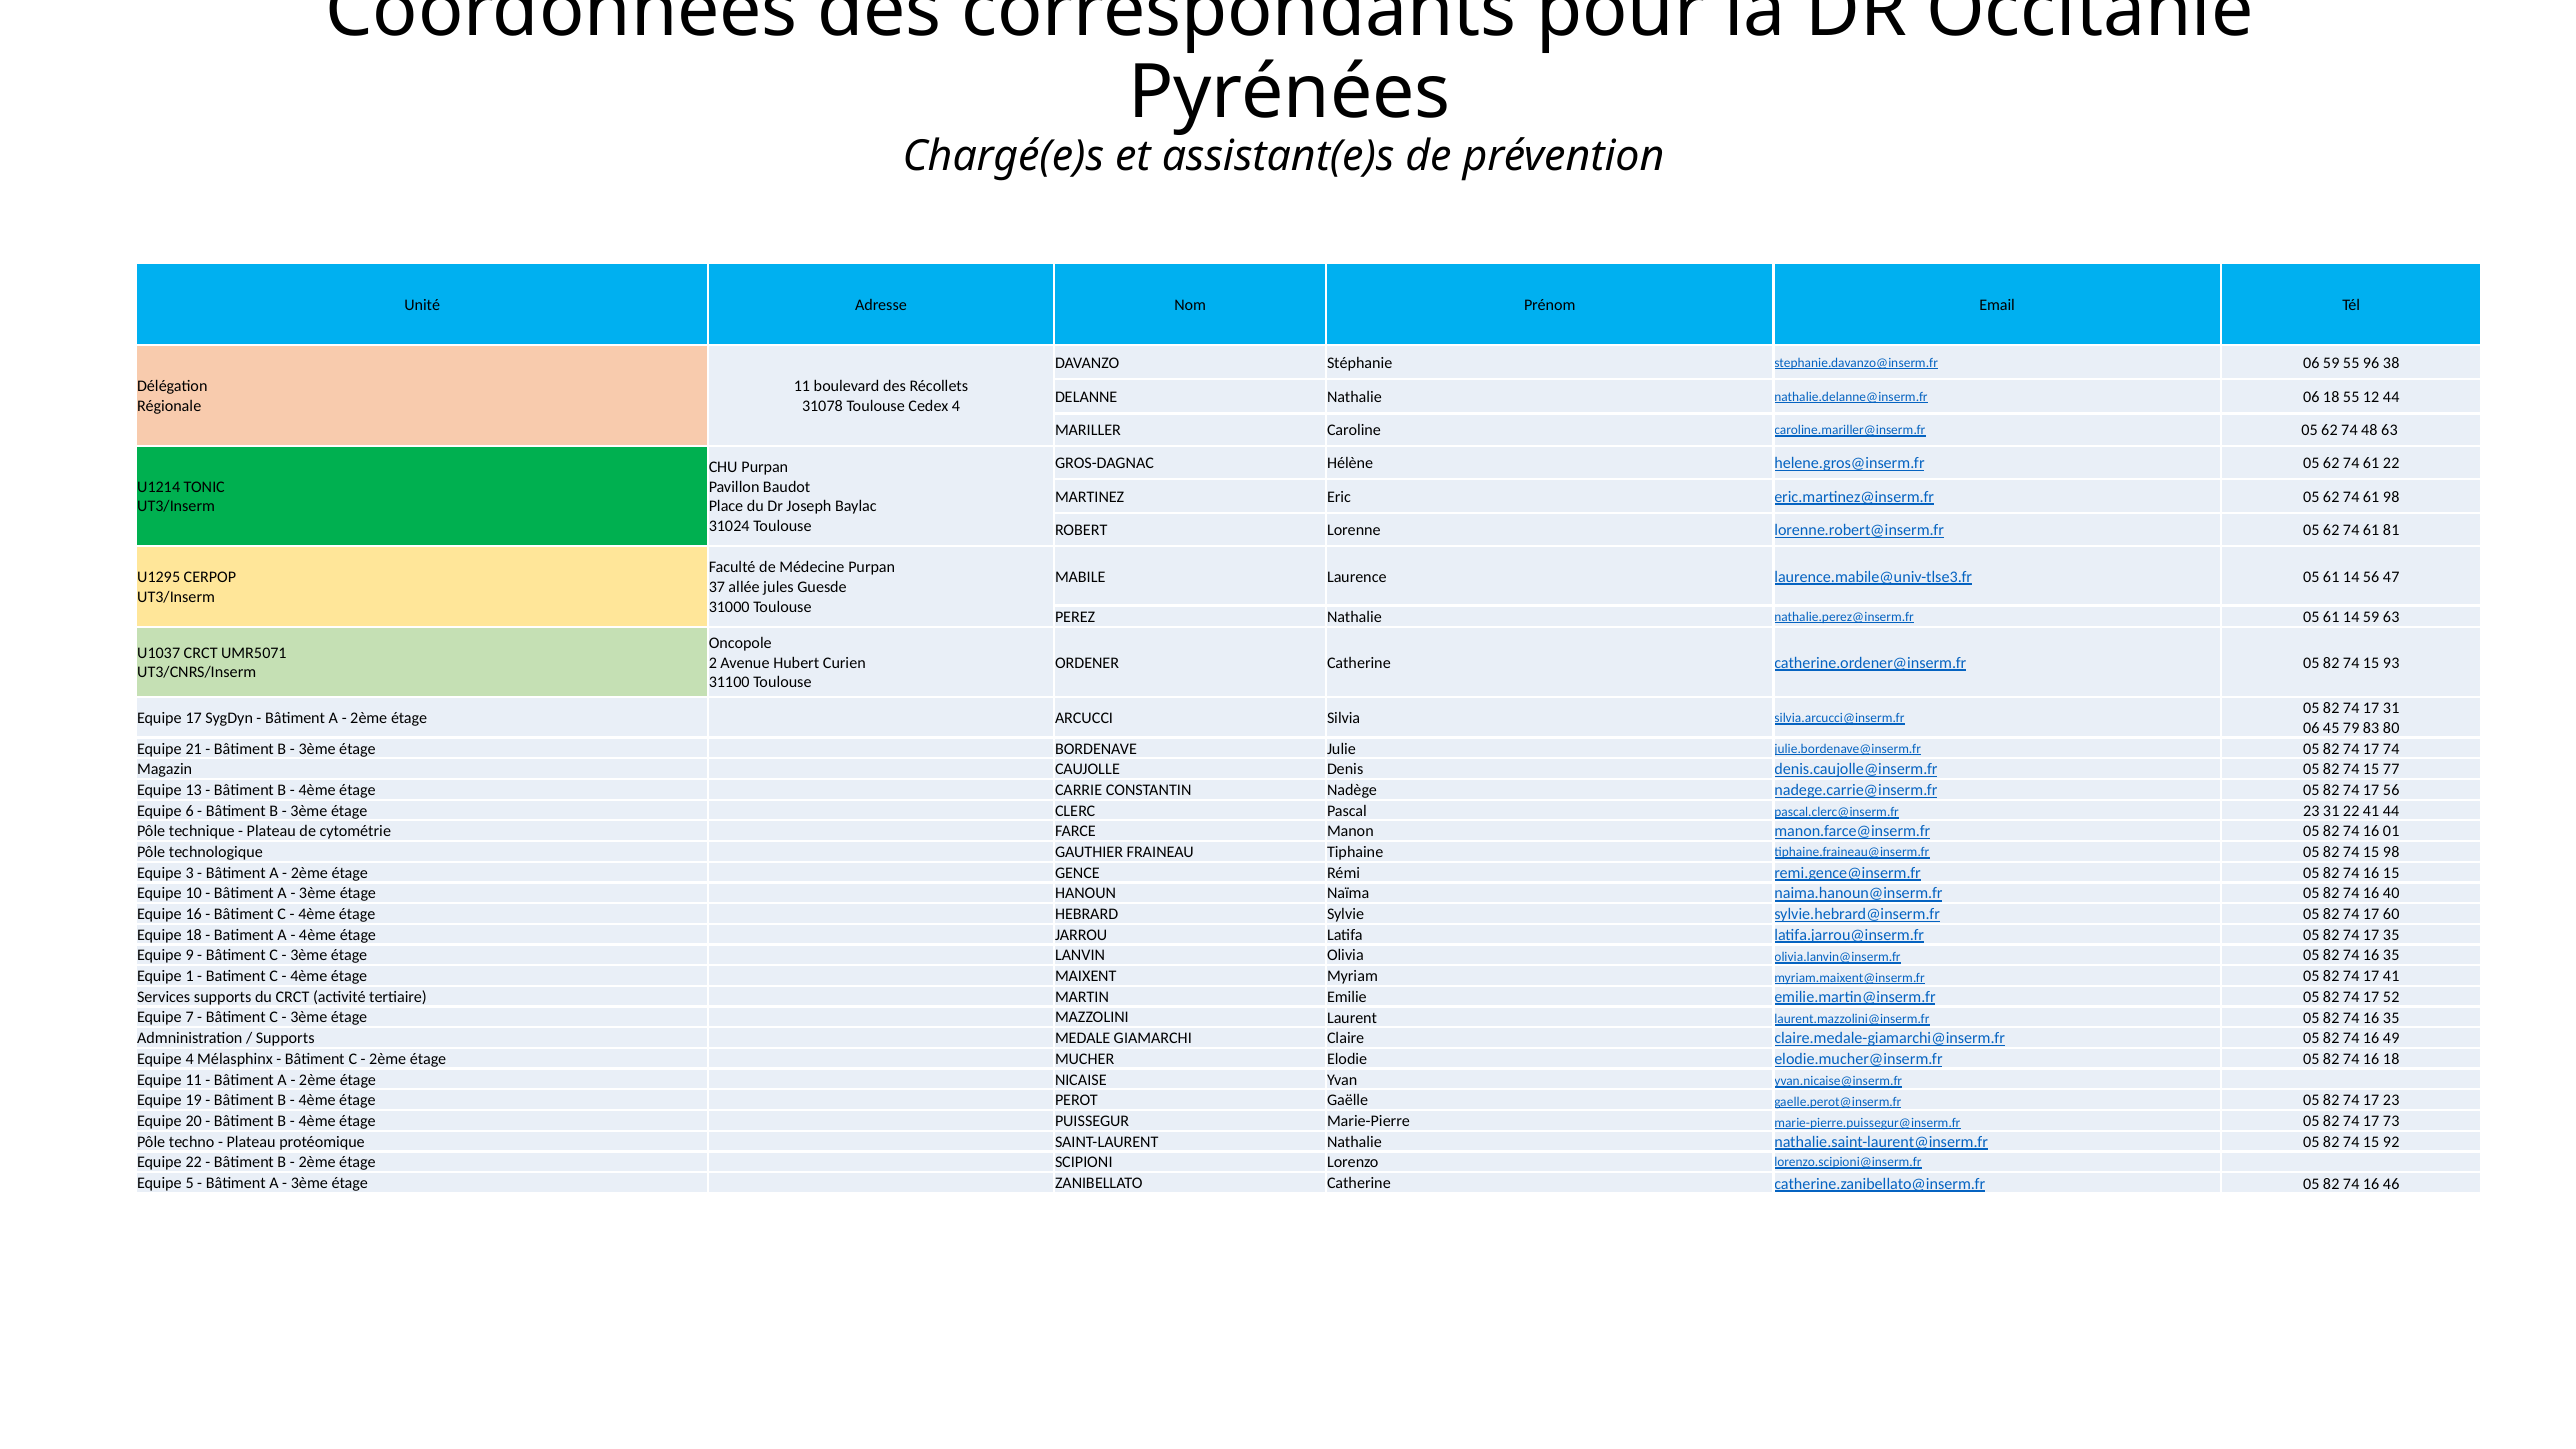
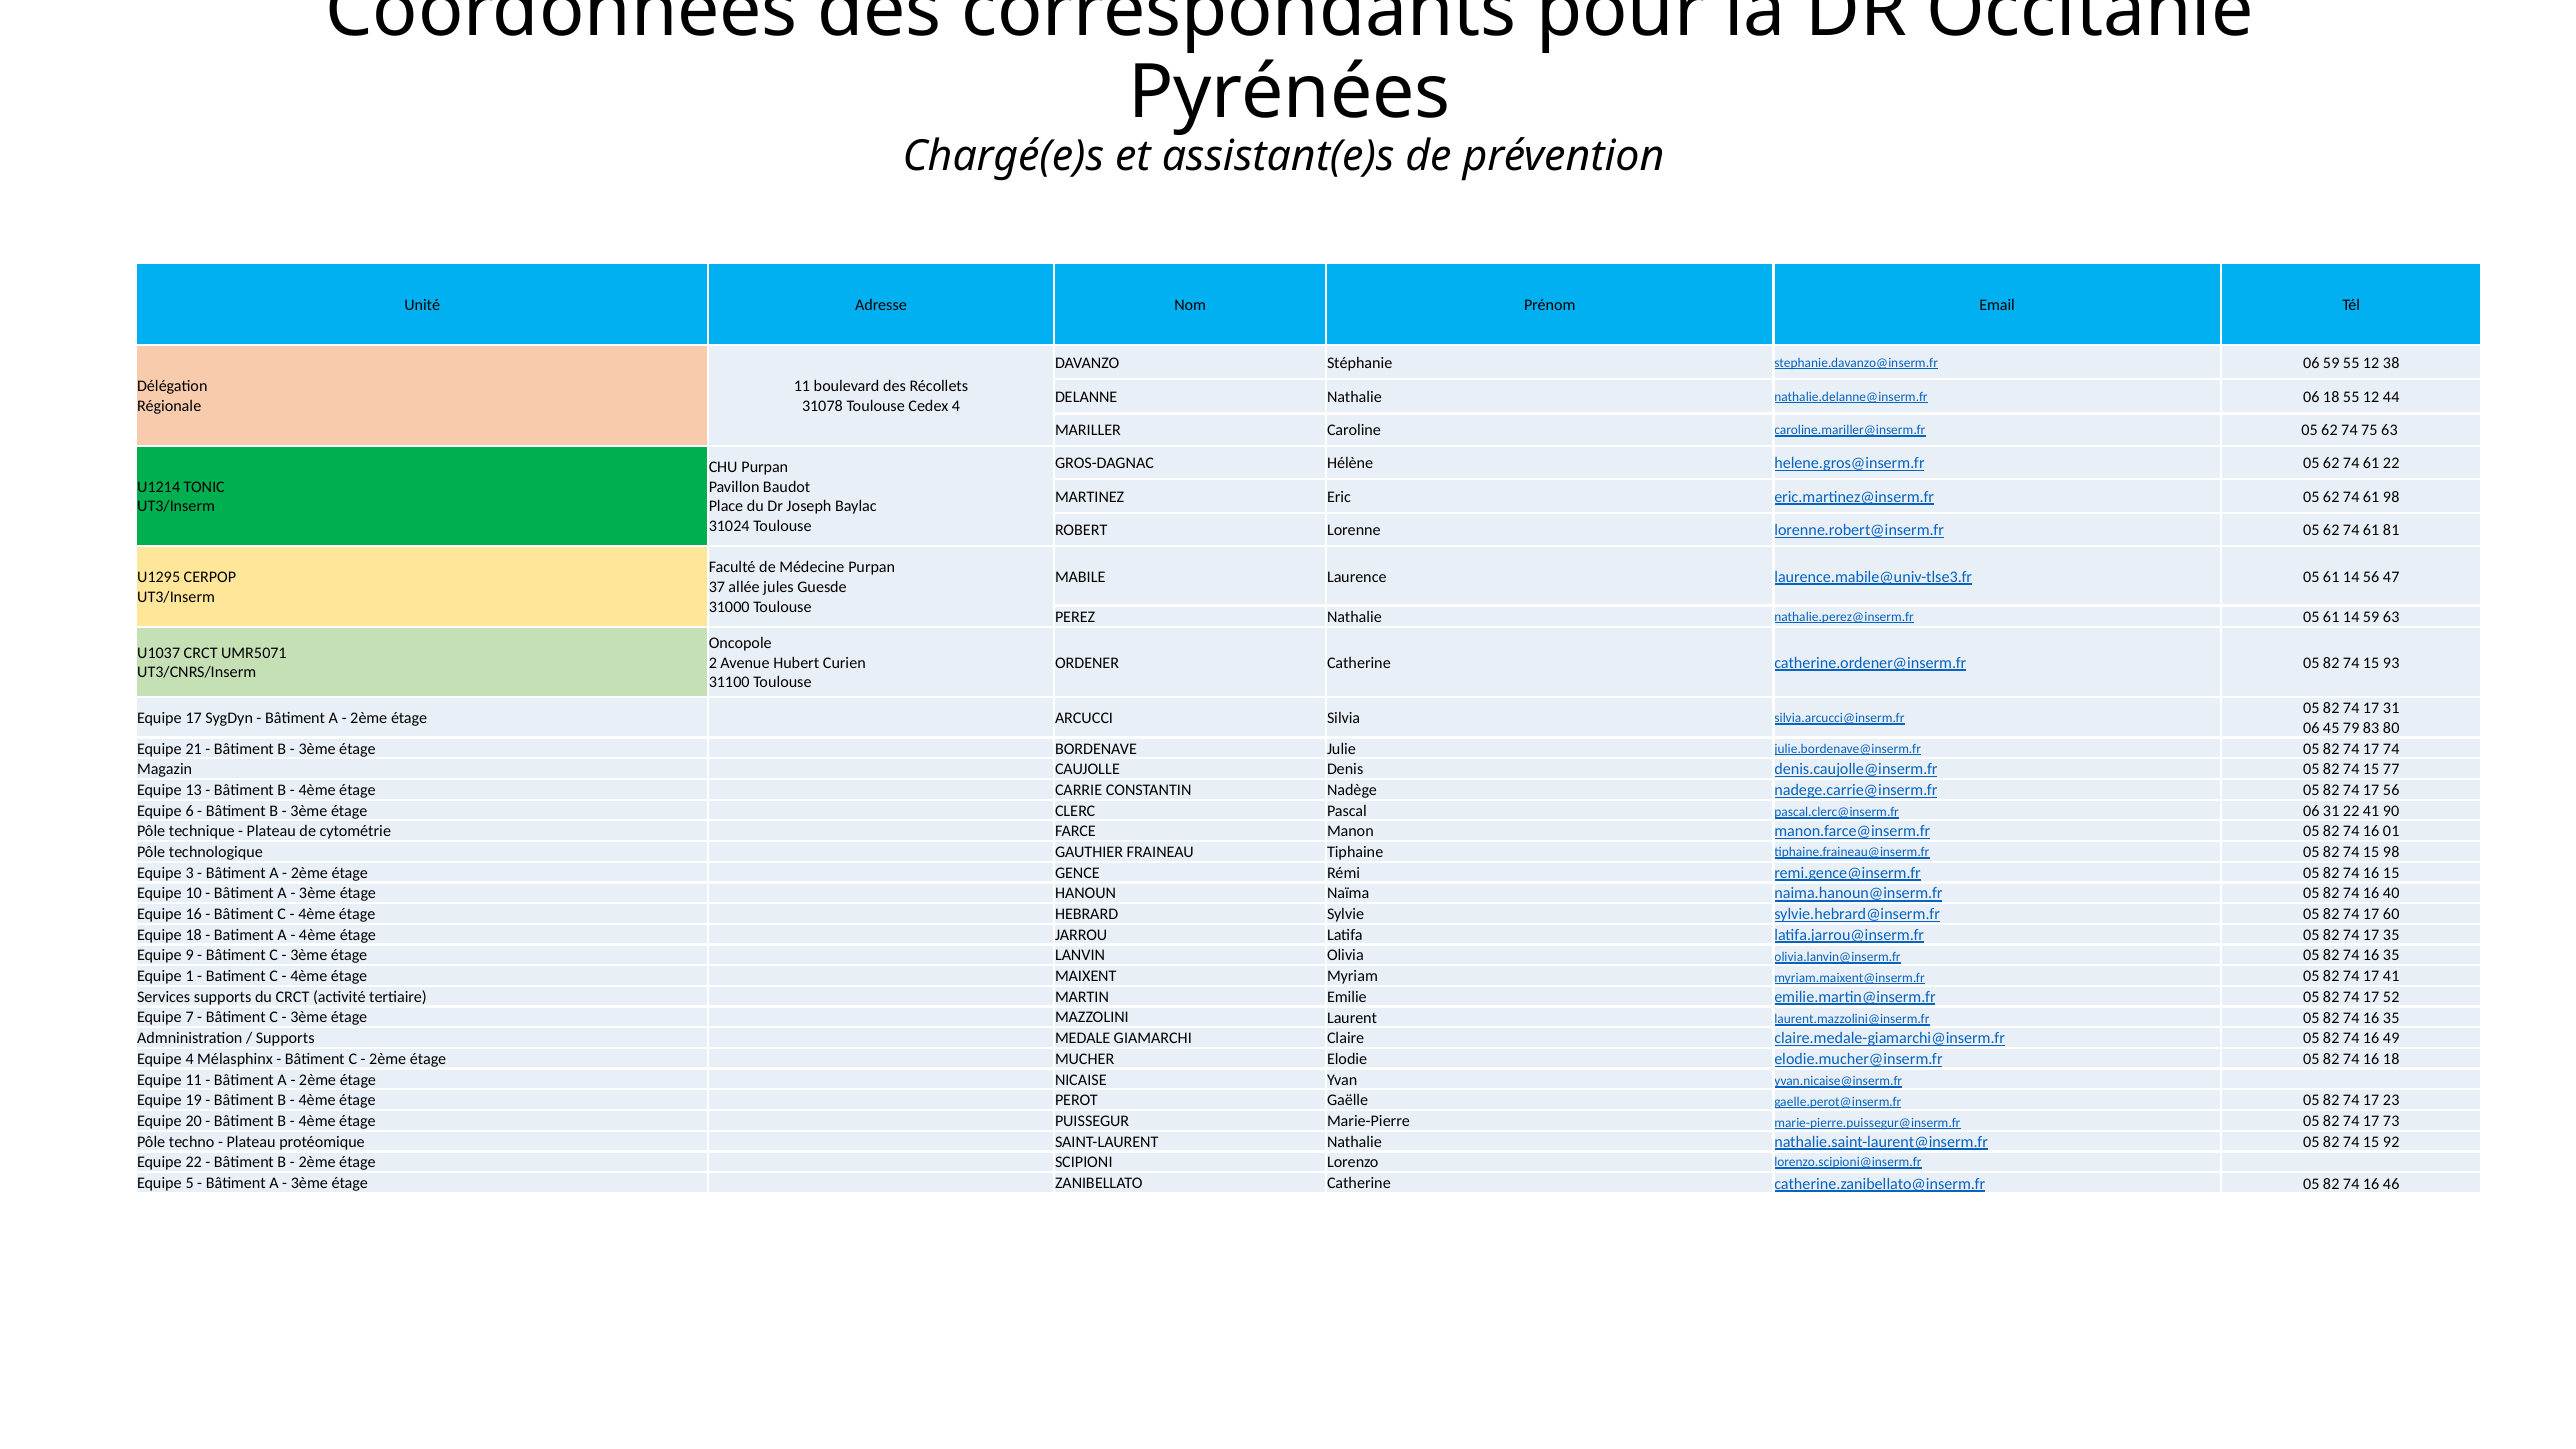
59 55 96: 96 -> 12
48: 48 -> 75
pascal.clerc@inserm.fr 23: 23 -> 06
41 44: 44 -> 90
